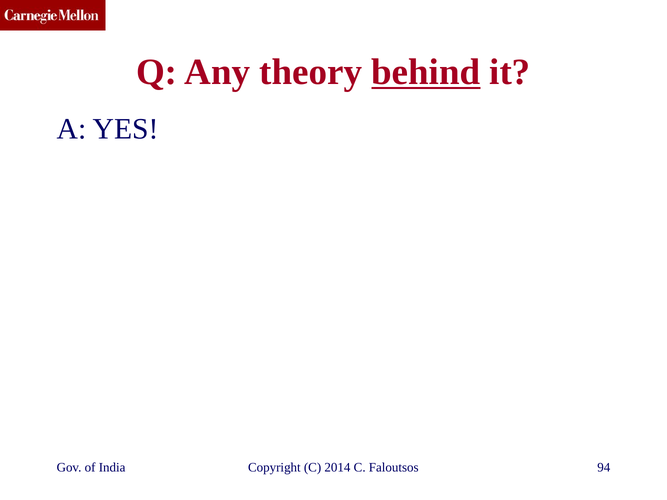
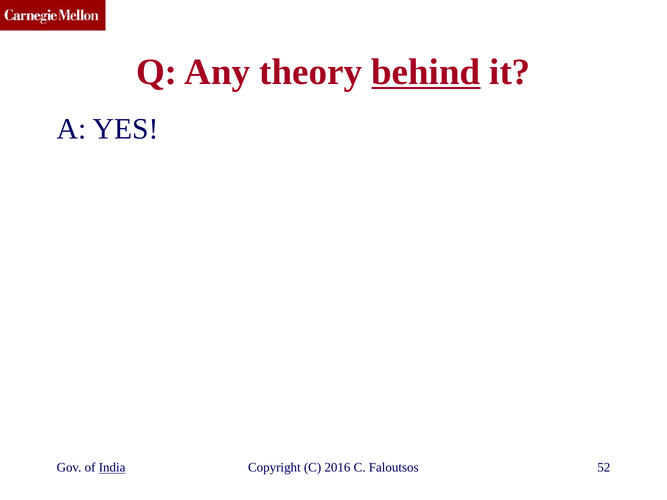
India underline: none -> present
2014: 2014 -> 2016
94: 94 -> 52
